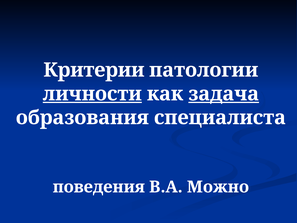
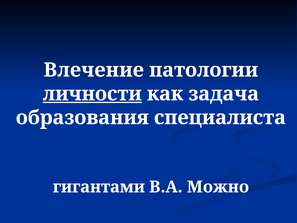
Критерии: Критерии -> Влечение
задача underline: present -> none
поведения: поведения -> гигантами
